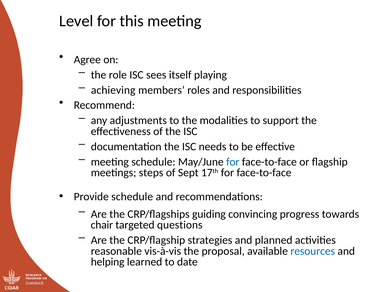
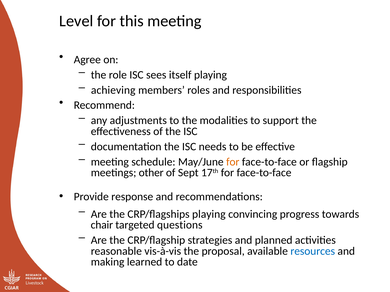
for at (233, 162) colour: blue -> orange
steps: steps -> other
Provide schedule: schedule -> response
CRP/flagships guiding: guiding -> playing
helping: helping -> making
